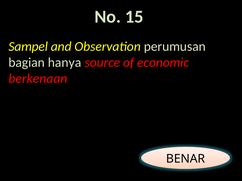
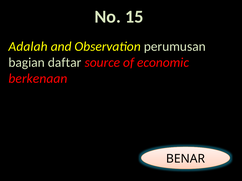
Sampel: Sampel -> Adalah
hanya: hanya -> daftar
